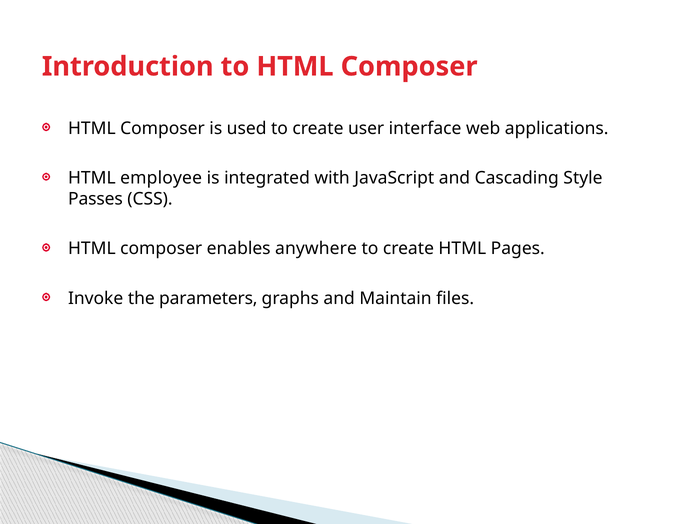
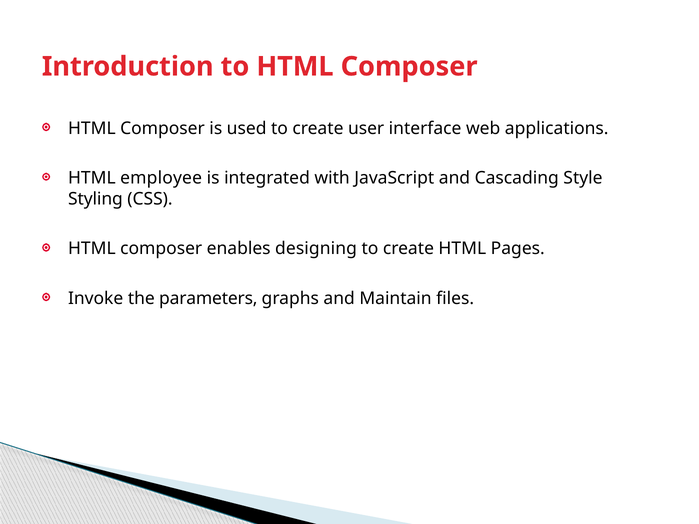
Passes: Passes -> Styling
anywhere: anywhere -> designing
